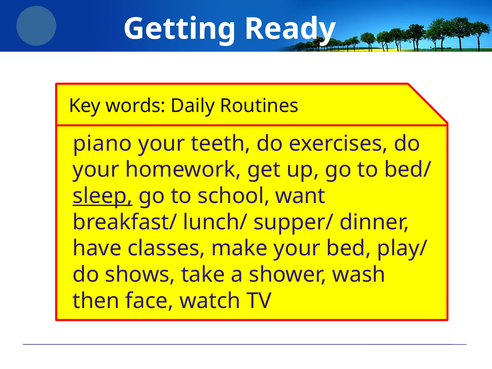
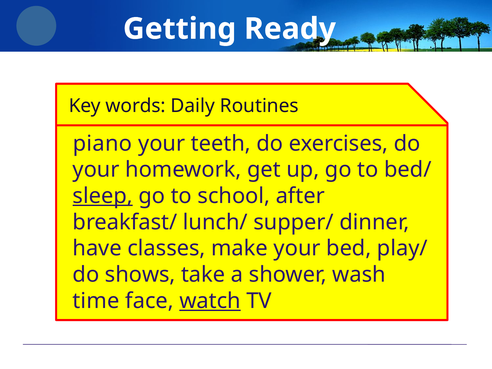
want: want -> after
then: then -> time
watch underline: none -> present
